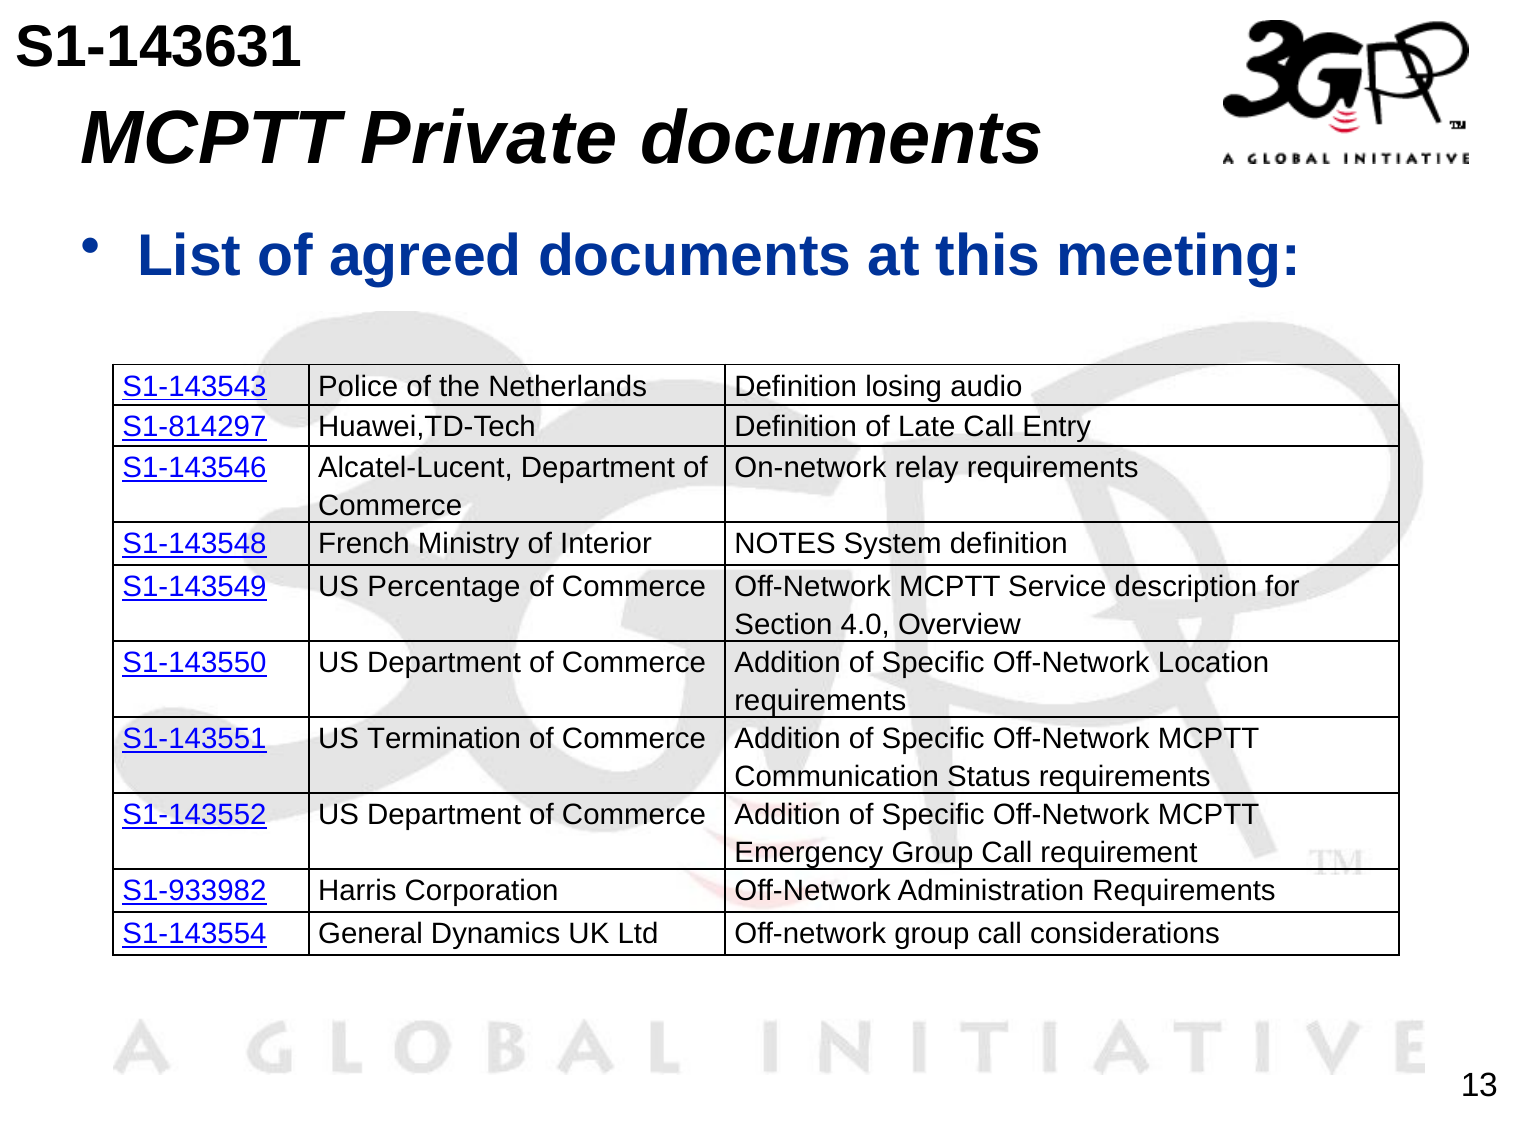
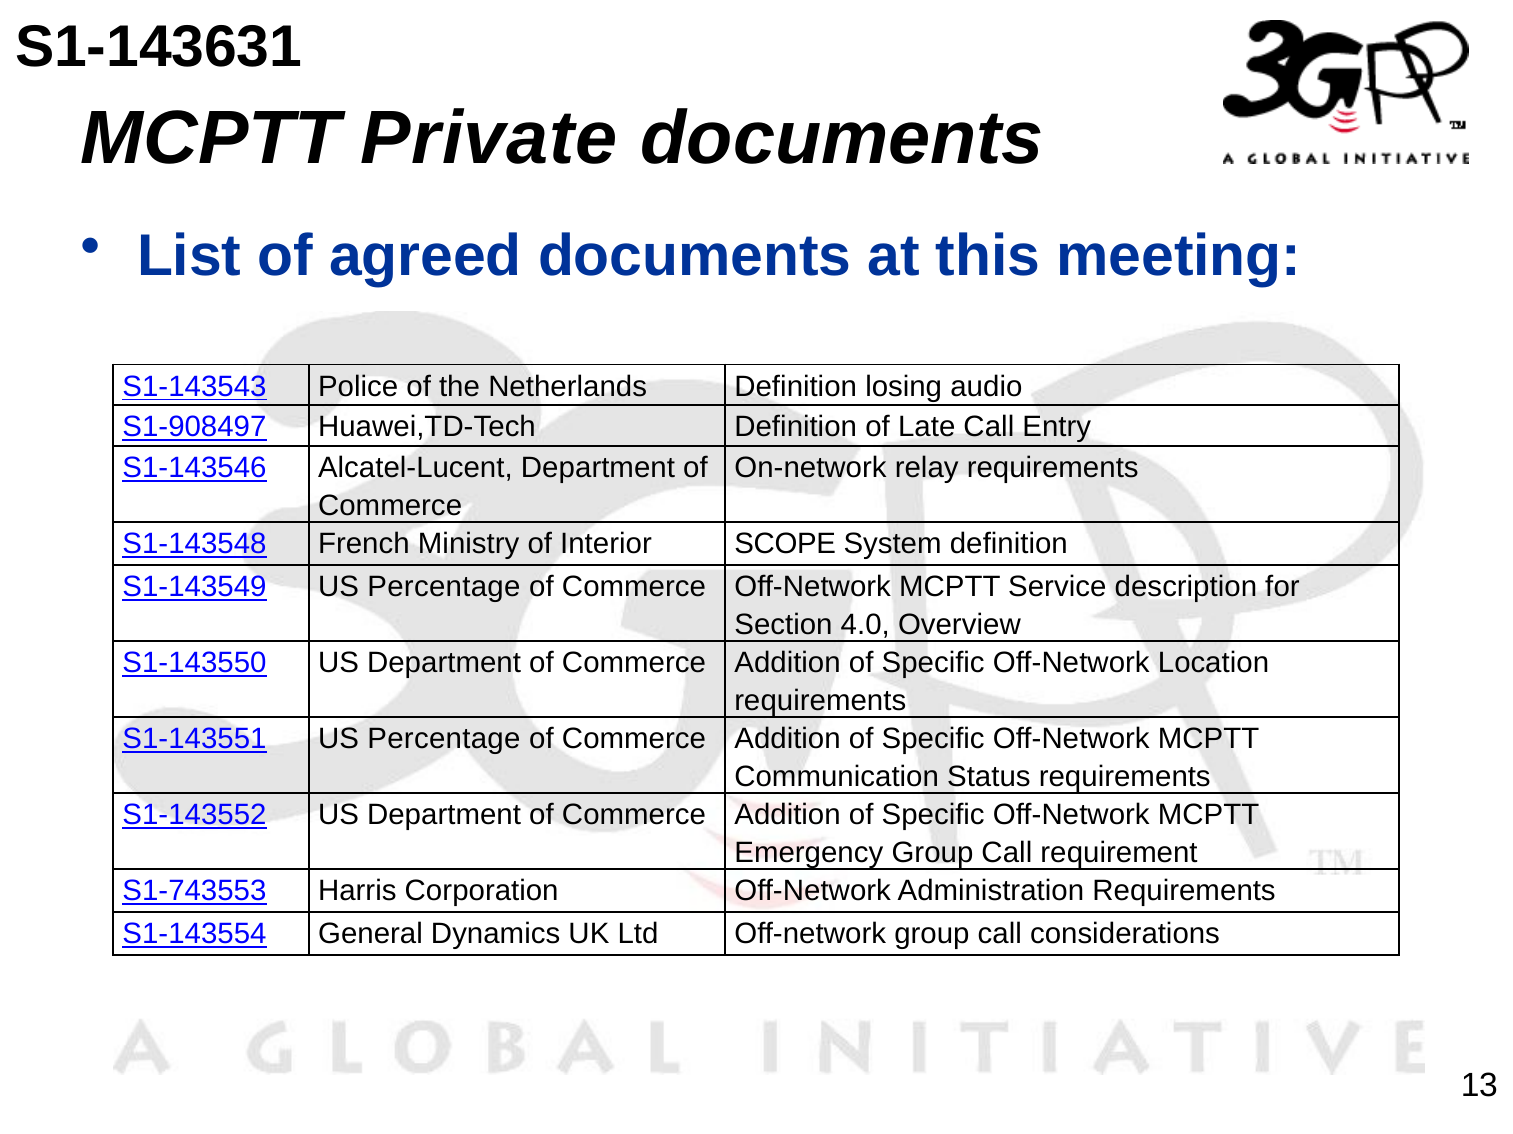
S1-814297: S1-814297 -> S1-908497
NOTES: NOTES -> SCOPE
S1-143551 US Termination: Termination -> Percentage
S1-933982: S1-933982 -> S1-743553
